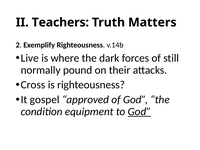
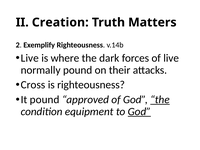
Teachers: Teachers -> Creation
of still: still -> live
It gospel: gospel -> pound
the at (160, 100) underline: none -> present
